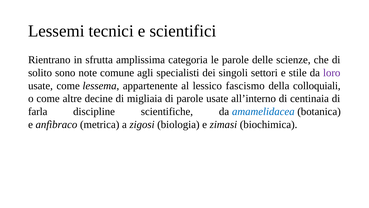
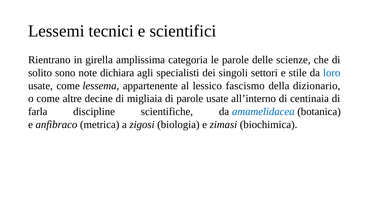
sfrutta: sfrutta -> girella
comune: comune -> dichiara
loro colour: purple -> blue
colloquiali: colloquiali -> dizionario
